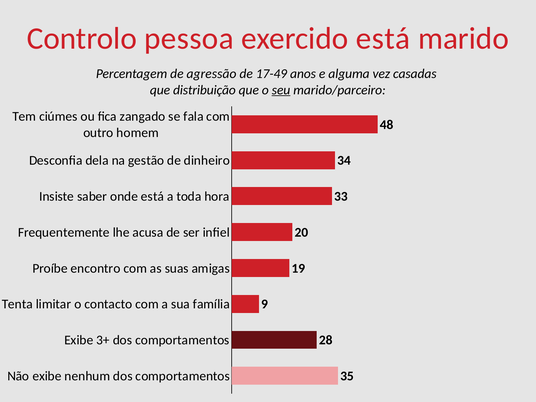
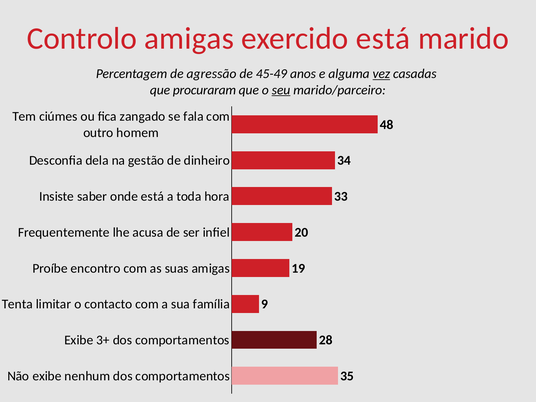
Controlo pessoa: pessoa -> amigas
17-49: 17-49 -> 45-49
vez underline: none -> present
distribuição: distribuição -> procuraram
